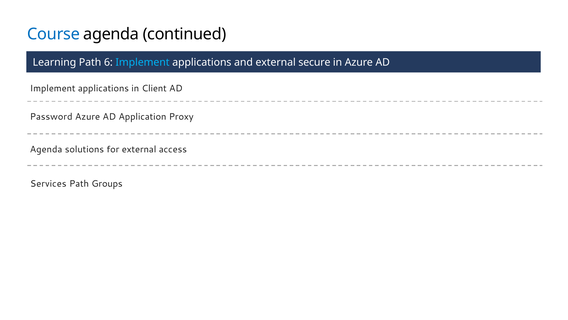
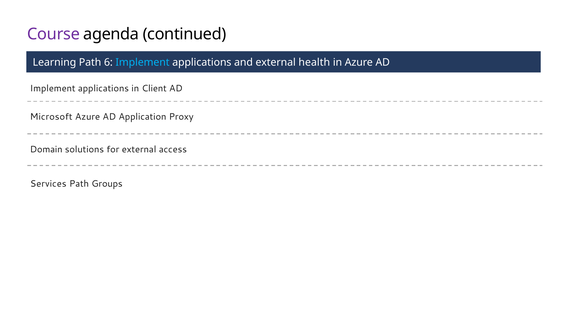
Course colour: blue -> purple
secure: secure -> health
Password: Password -> Microsoft
Agenda at (46, 149): Agenda -> Domain
